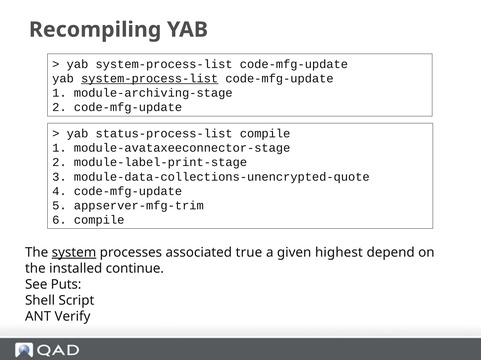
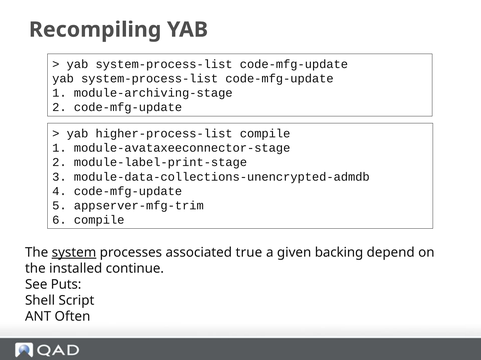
system-process-list at (150, 79) underline: present -> none
status-process-list: status-process-list -> higher-process-list
module-data-collections-unencrypted-quote: module-data-collections-unencrypted-quote -> module-data-collections-unencrypted-admdb
highest: highest -> backing
Verify: Verify -> Often
